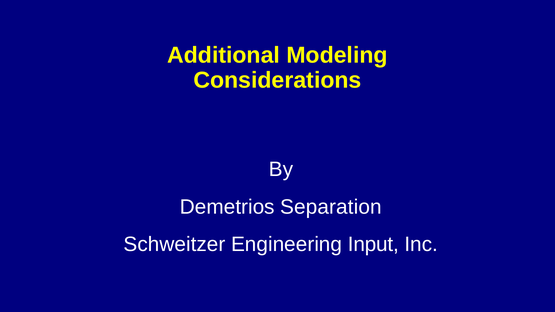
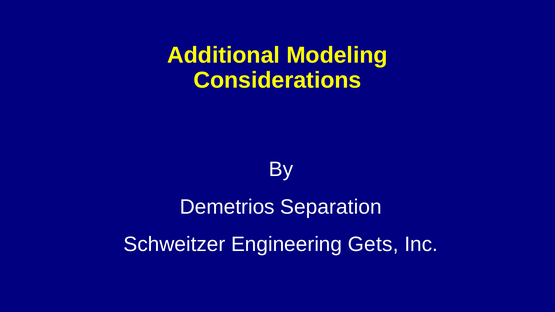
Input: Input -> Gets
